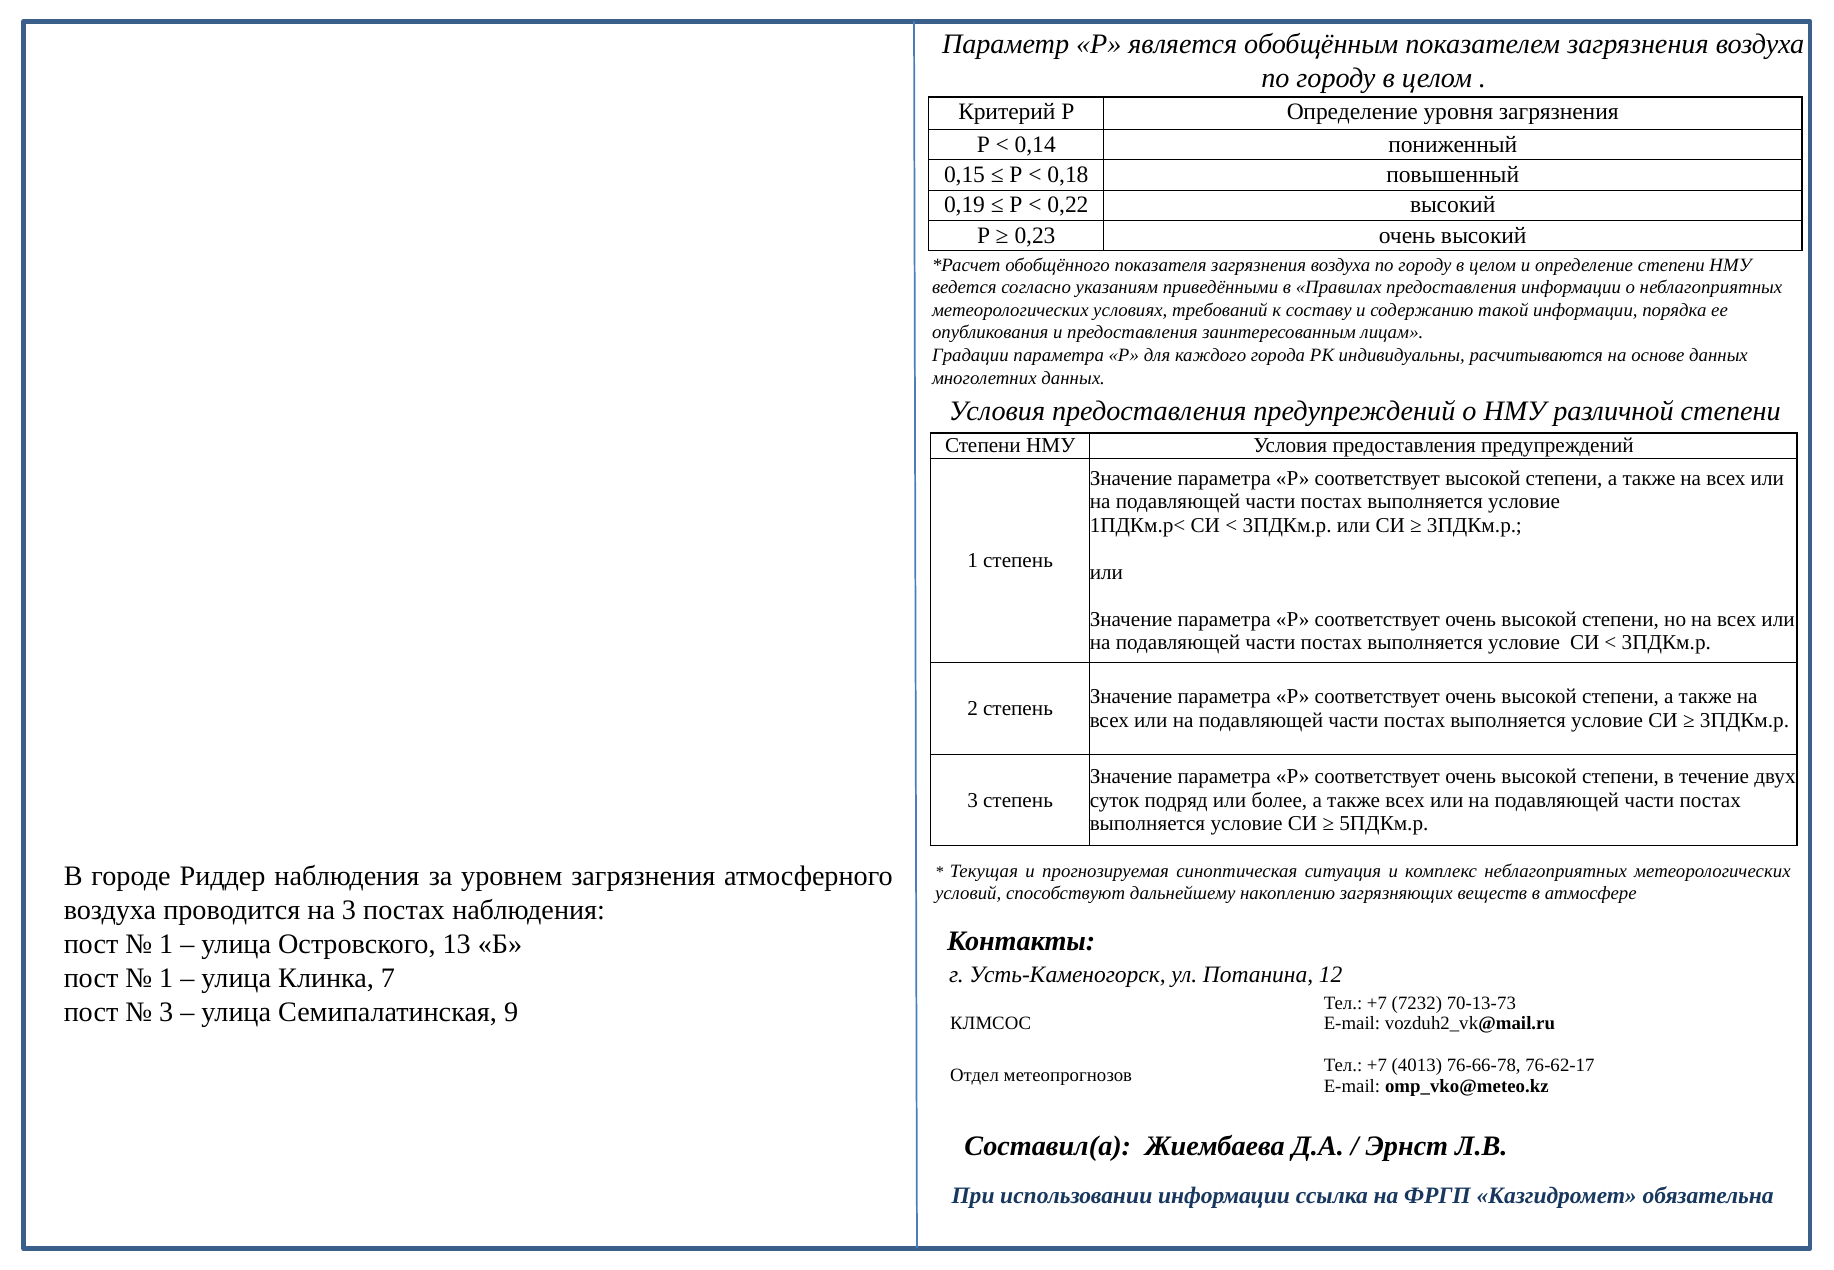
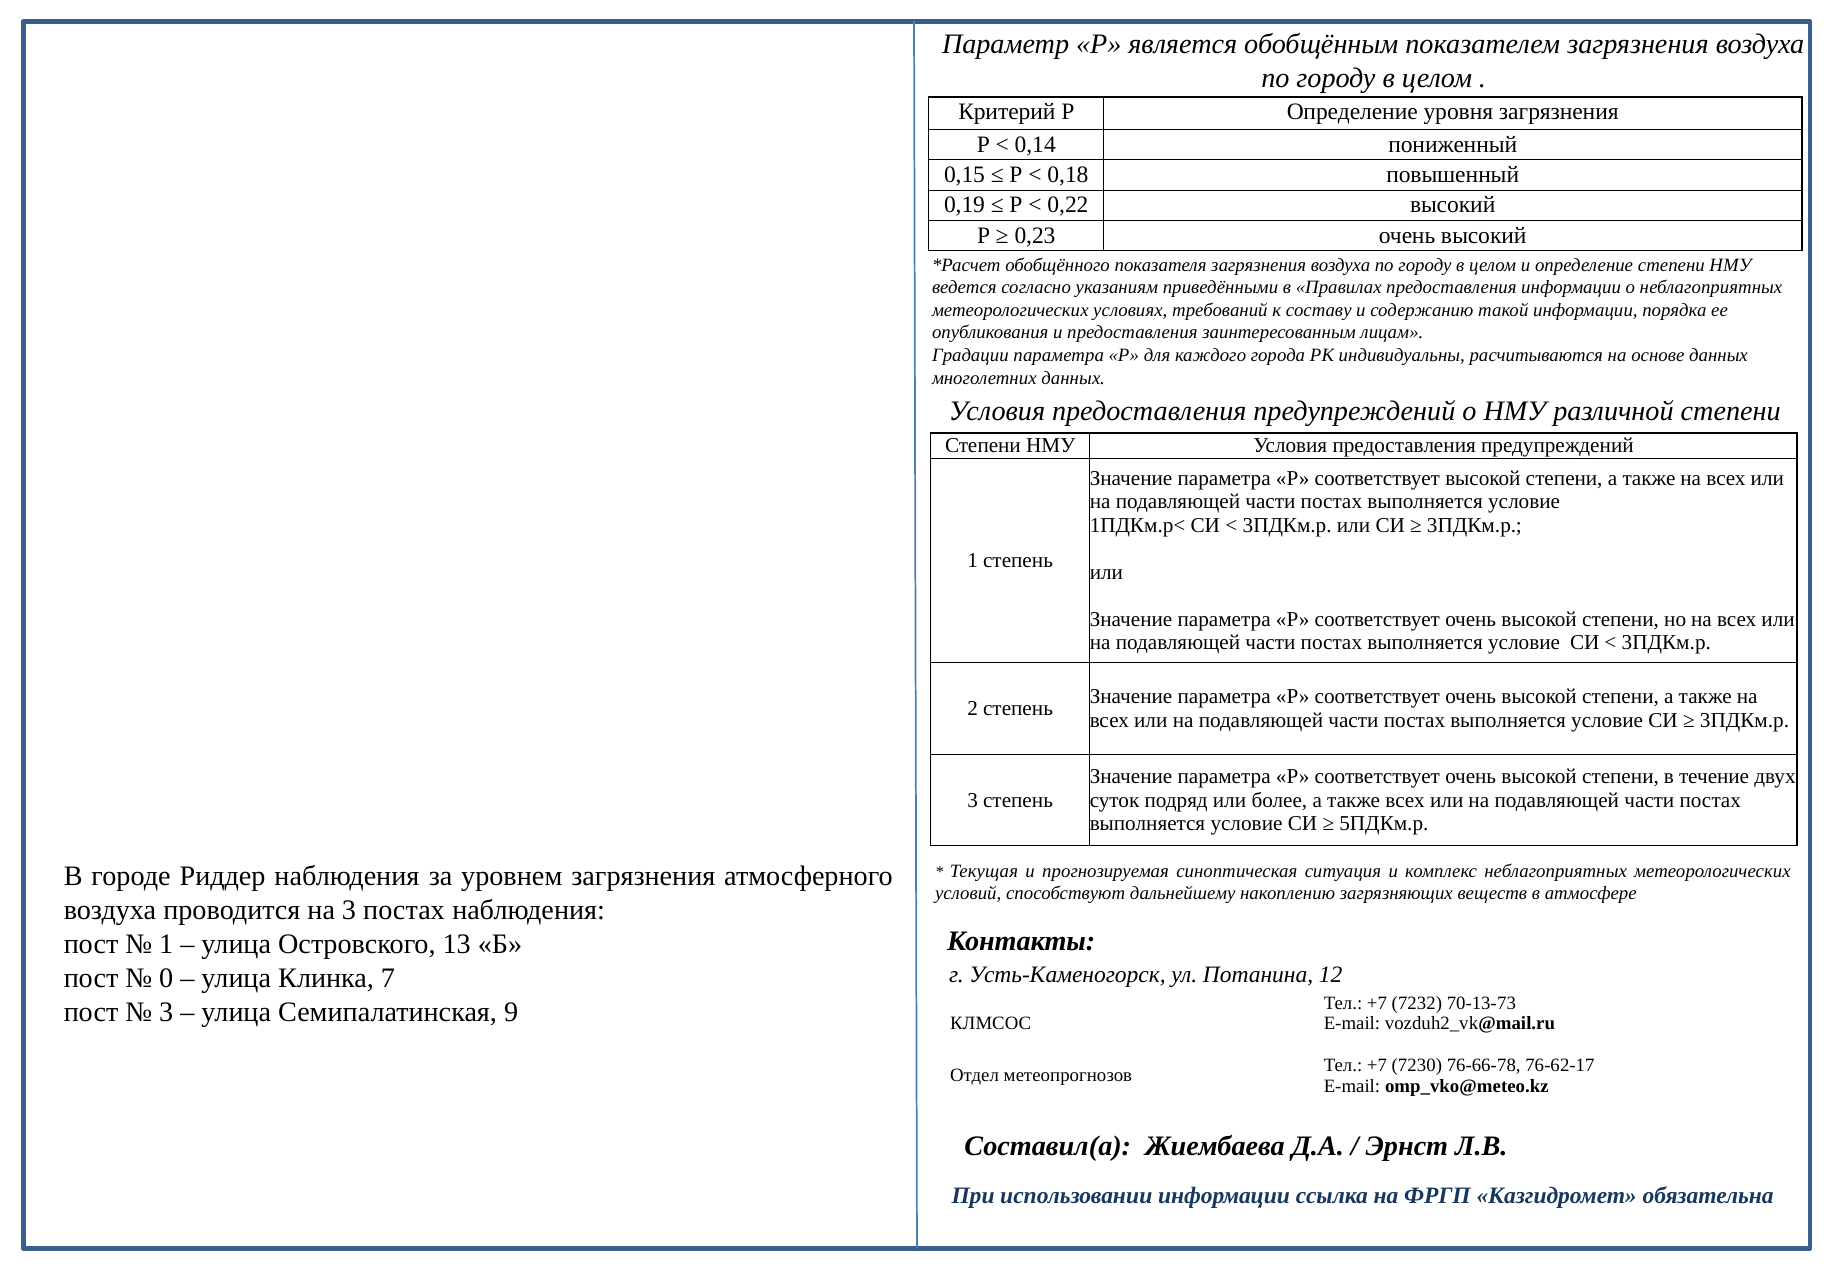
1 at (166, 978): 1 -> 0
4013: 4013 -> 7230
